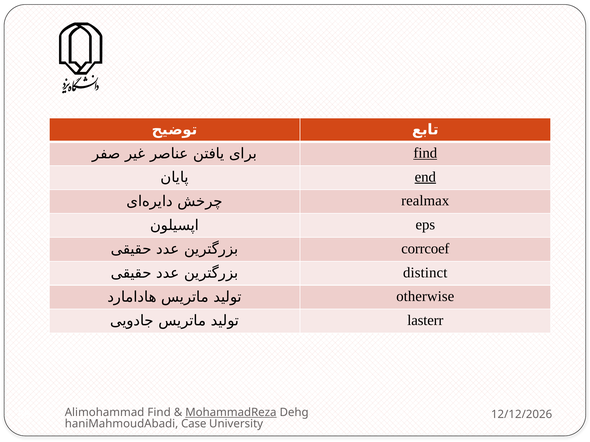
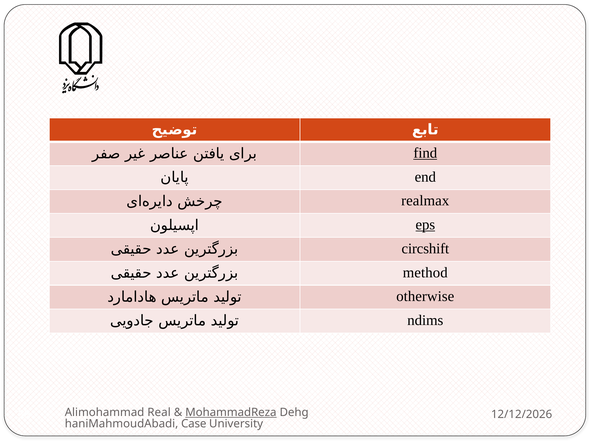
end underline: present -> none
eps underline: none -> present
corrcoef: corrcoef -> circshift
distinct: distinct -> method
lasterr: lasterr -> ndims
Alimohammad Find: Find -> Real
